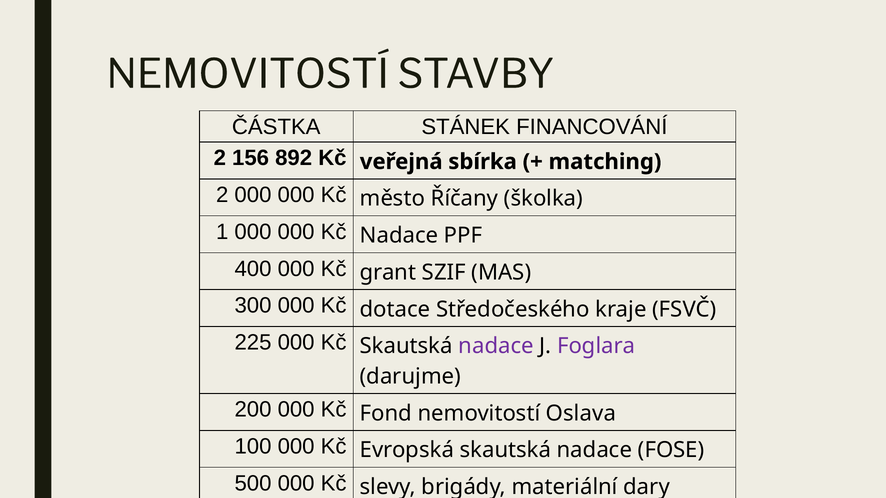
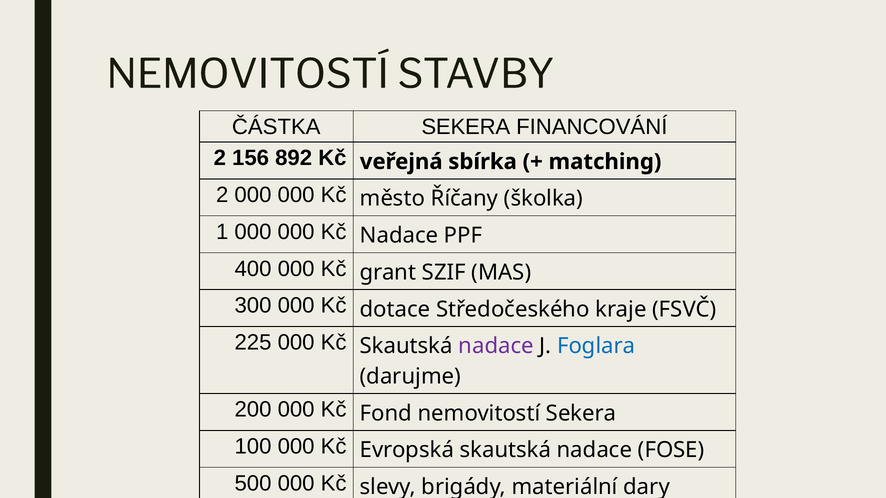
ČÁSTKA STÁNEK: STÁNEK -> SEKERA
Foglara colour: purple -> blue
nemovitostí Oslava: Oslava -> Sekera
